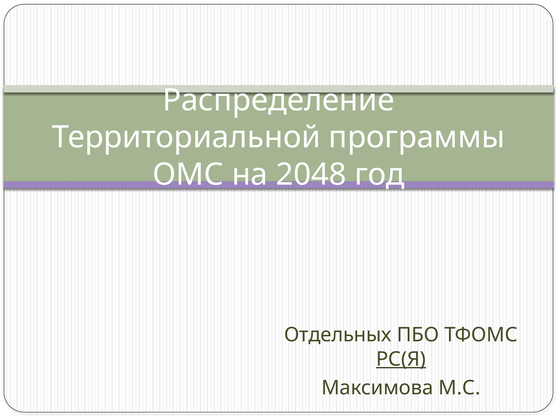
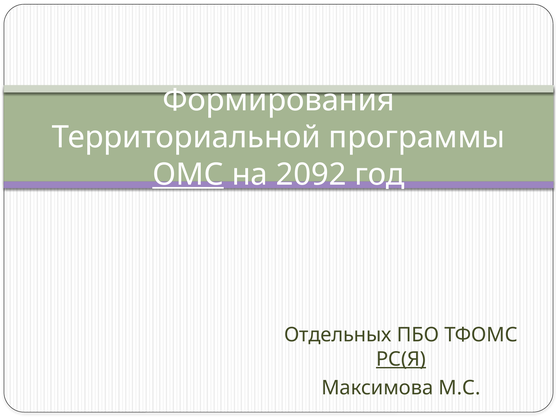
Распределение: Распределение -> Формирования
ОМС underline: none -> present
2048: 2048 -> 2092
